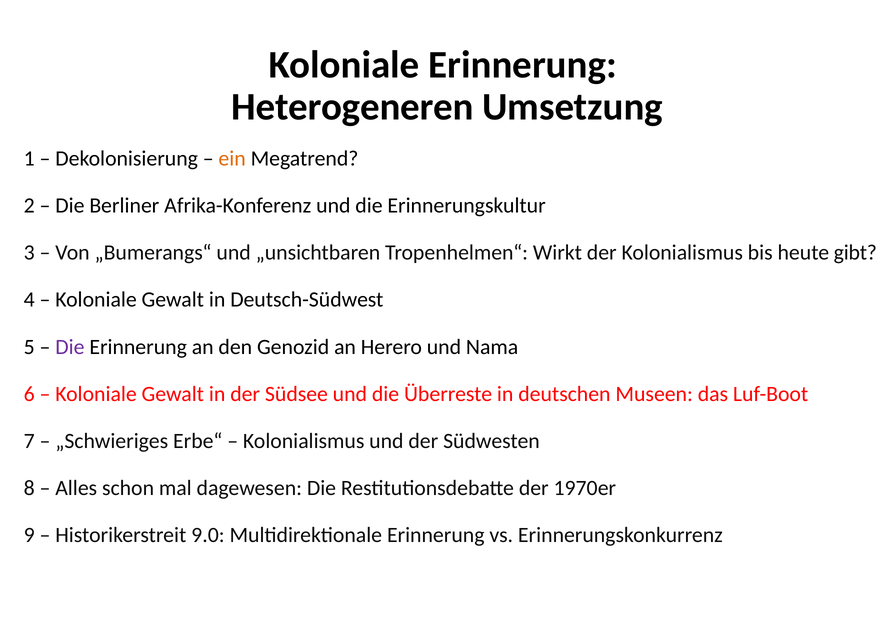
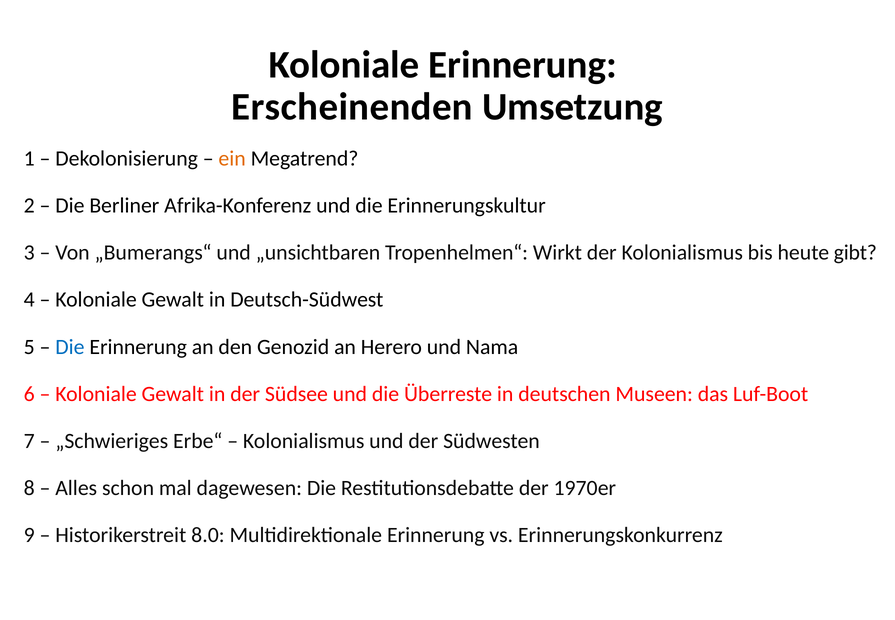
Heterogeneren: Heterogeneren -> Erscheinenden
Die at (70, 347) colour: purple -> blue
9.0: 9.0 -> 8.0
